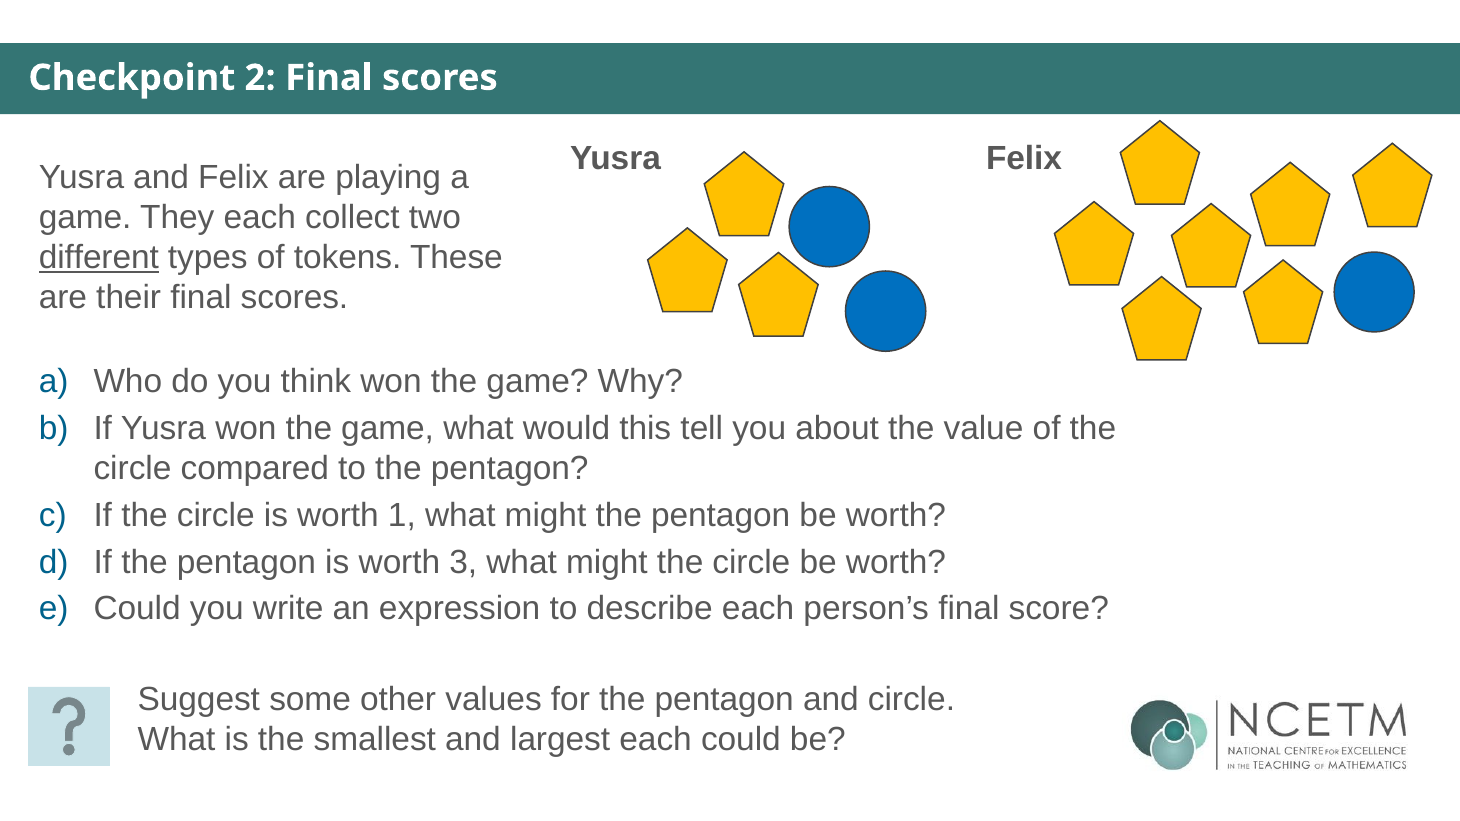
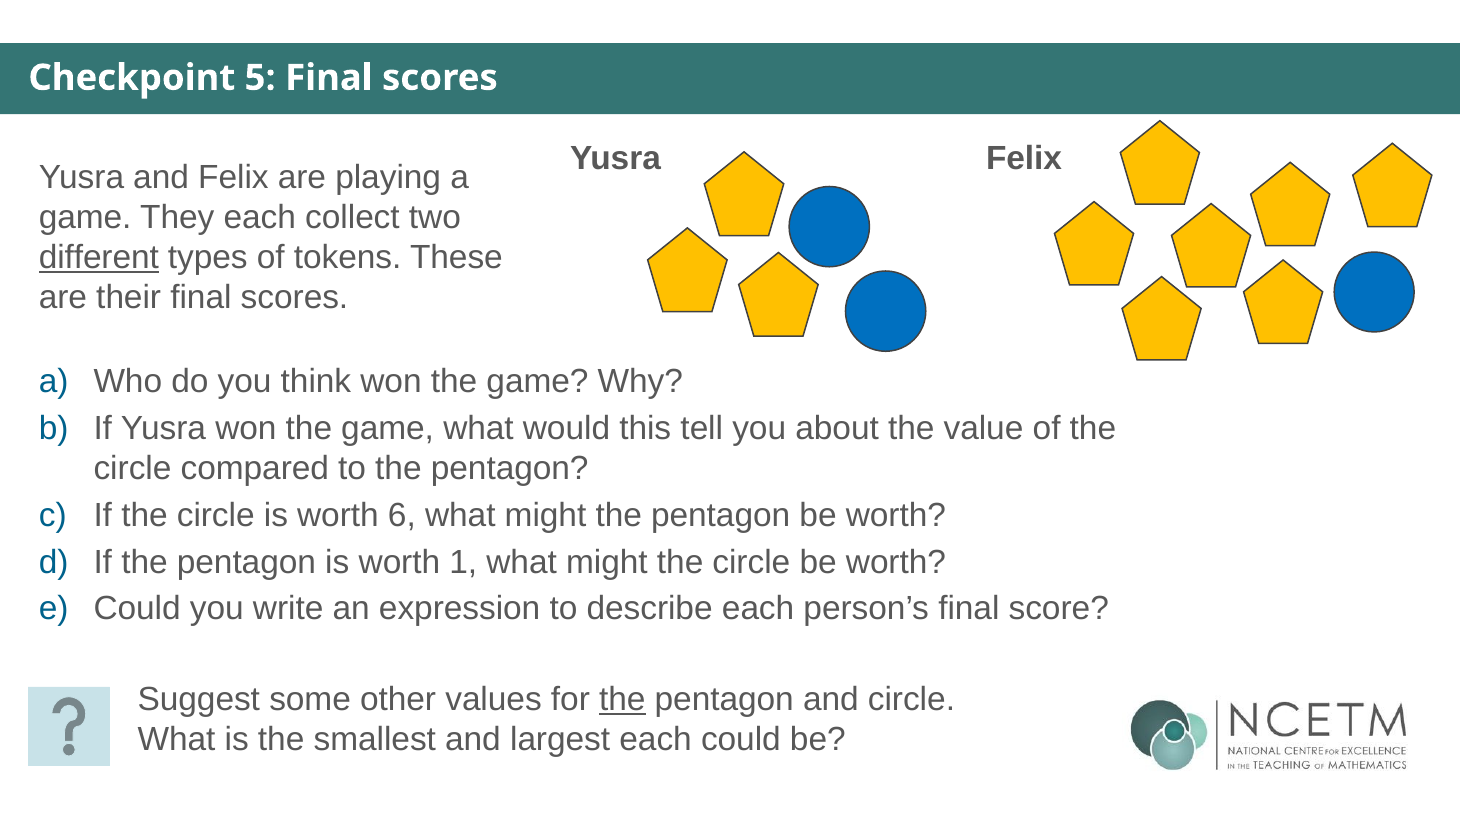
2: 2 -> 5
1: 1 -> 6
3: 3 -> 1
the at (622, 700) underline: none -> present
